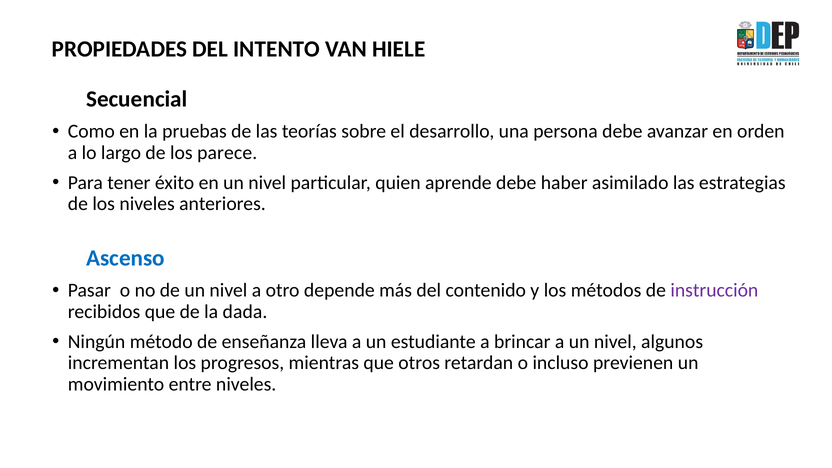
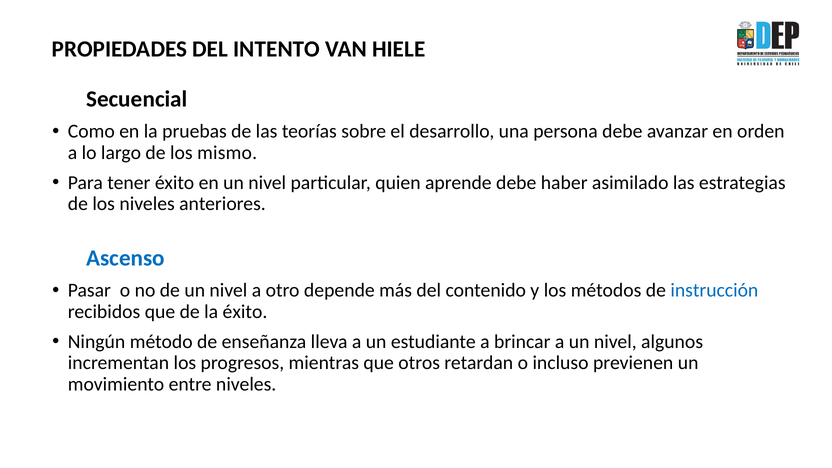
parece: parece -> mismo
instrucción colour: purple -> blue
la dada: dada -> éxito
